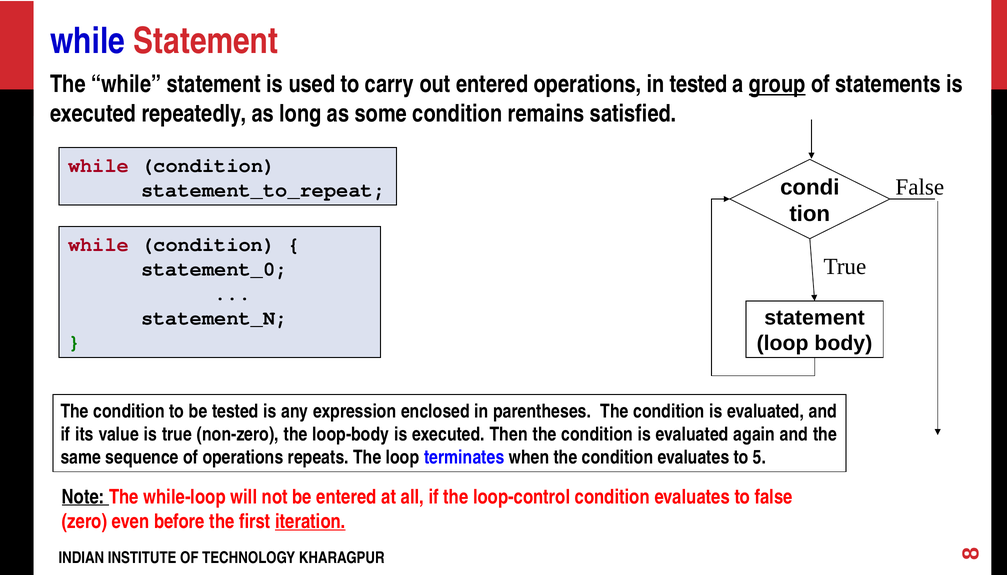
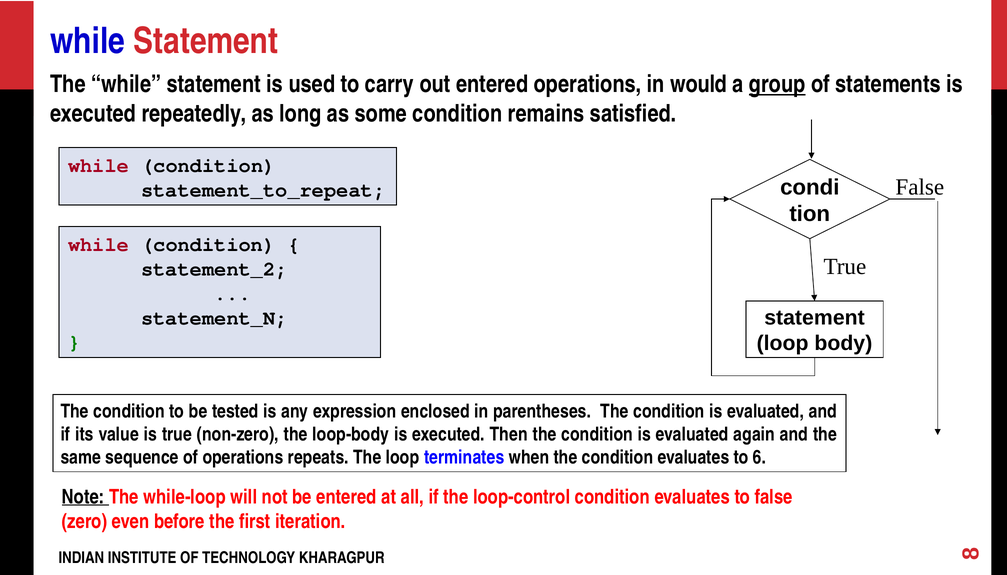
in tested: tested -> would
statement_0: statement_0 -> statement_2
5: 5 -> 6
iteration underline: present -> none
